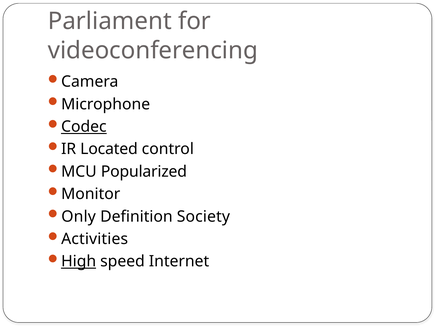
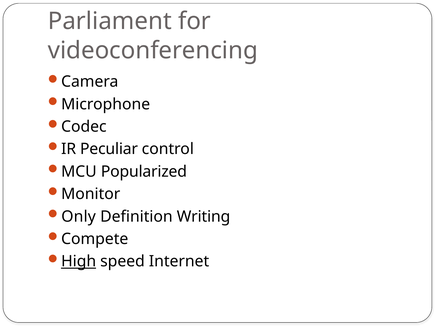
Codec underline: present -> none
Located: Located -> Peculiar
Society: Society -> Writing
Activities: Activities -> Compete
